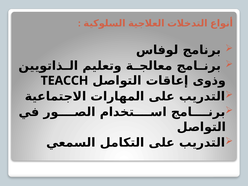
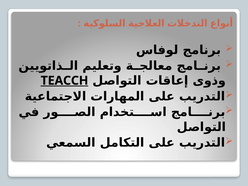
TEACCH underline: none -> present
